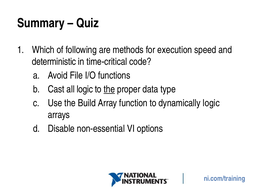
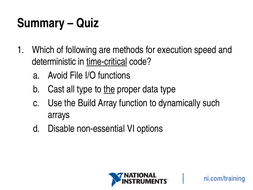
time-critical underline: none -> present
all logic: logic -> type
dynamically logic: logic -> such
